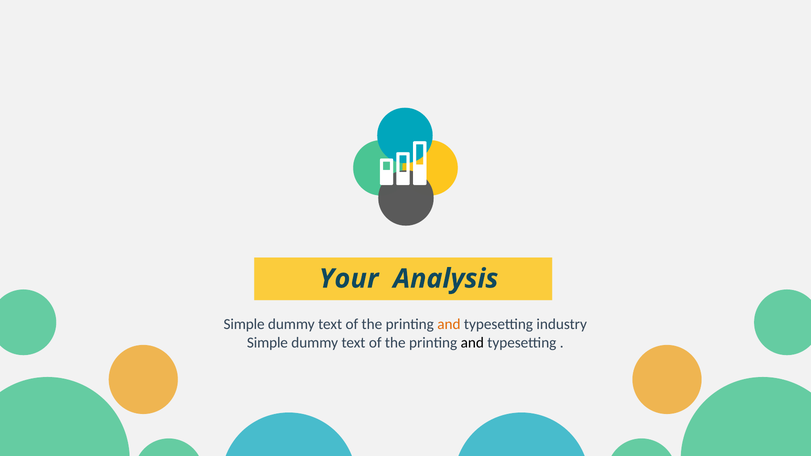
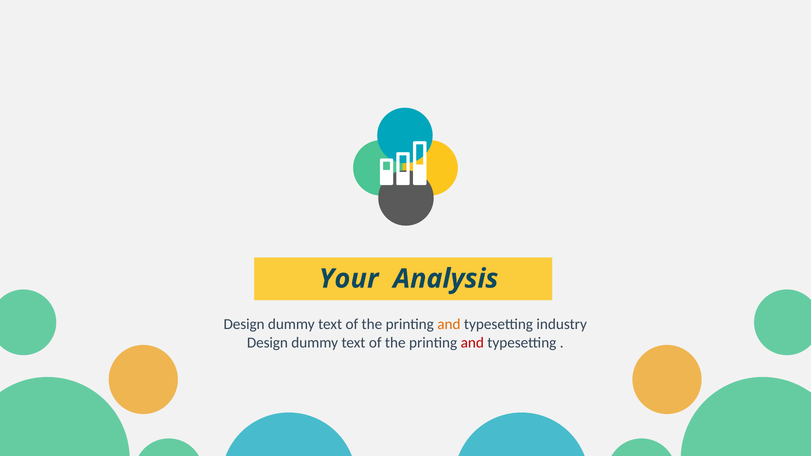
Simple at (244, 324): Simple -> Design
Simple at (267, 343): Simple -> Design
and at (472, 343) colour: black -> red
